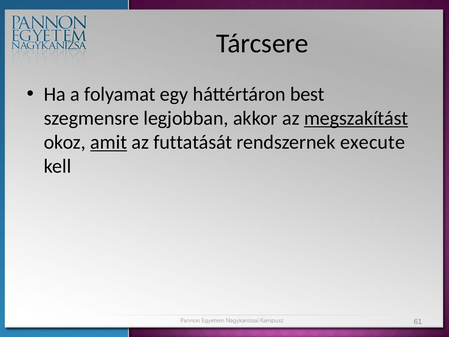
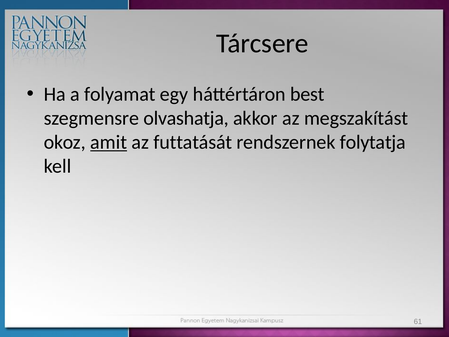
legjobban: legjobban -> olvashatja
megszakítást underline: present -> none
execute: execute -> folytatja
